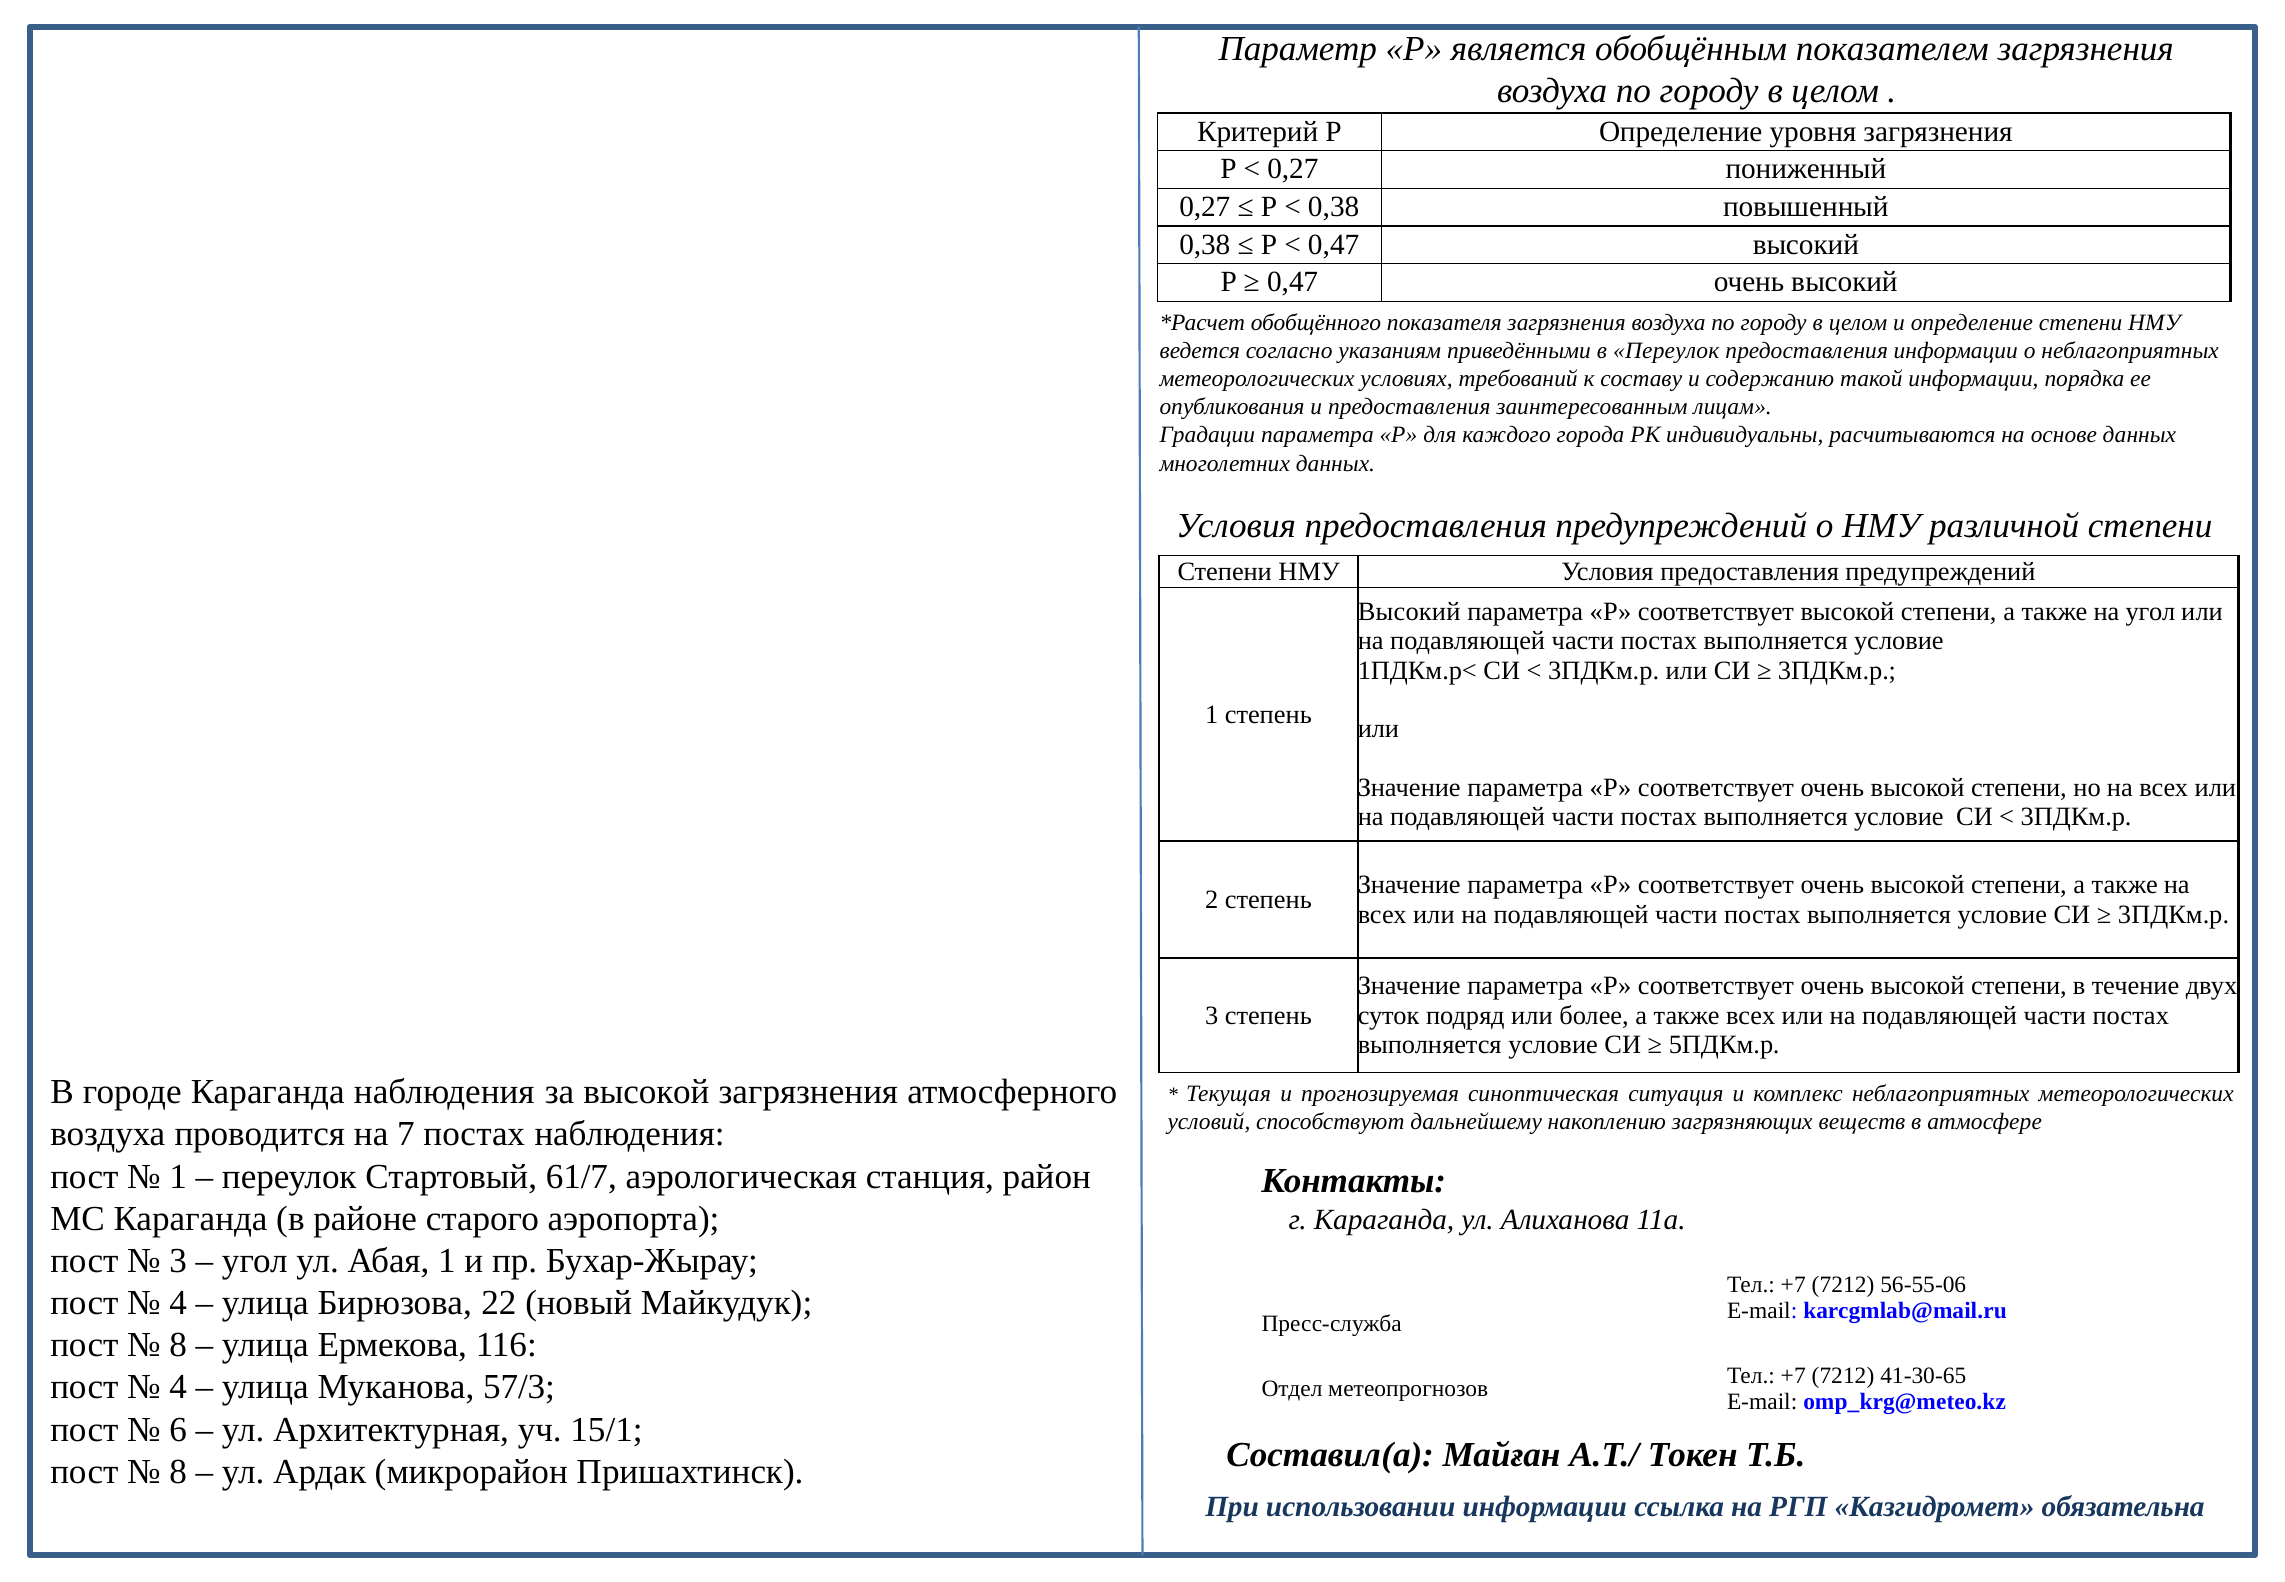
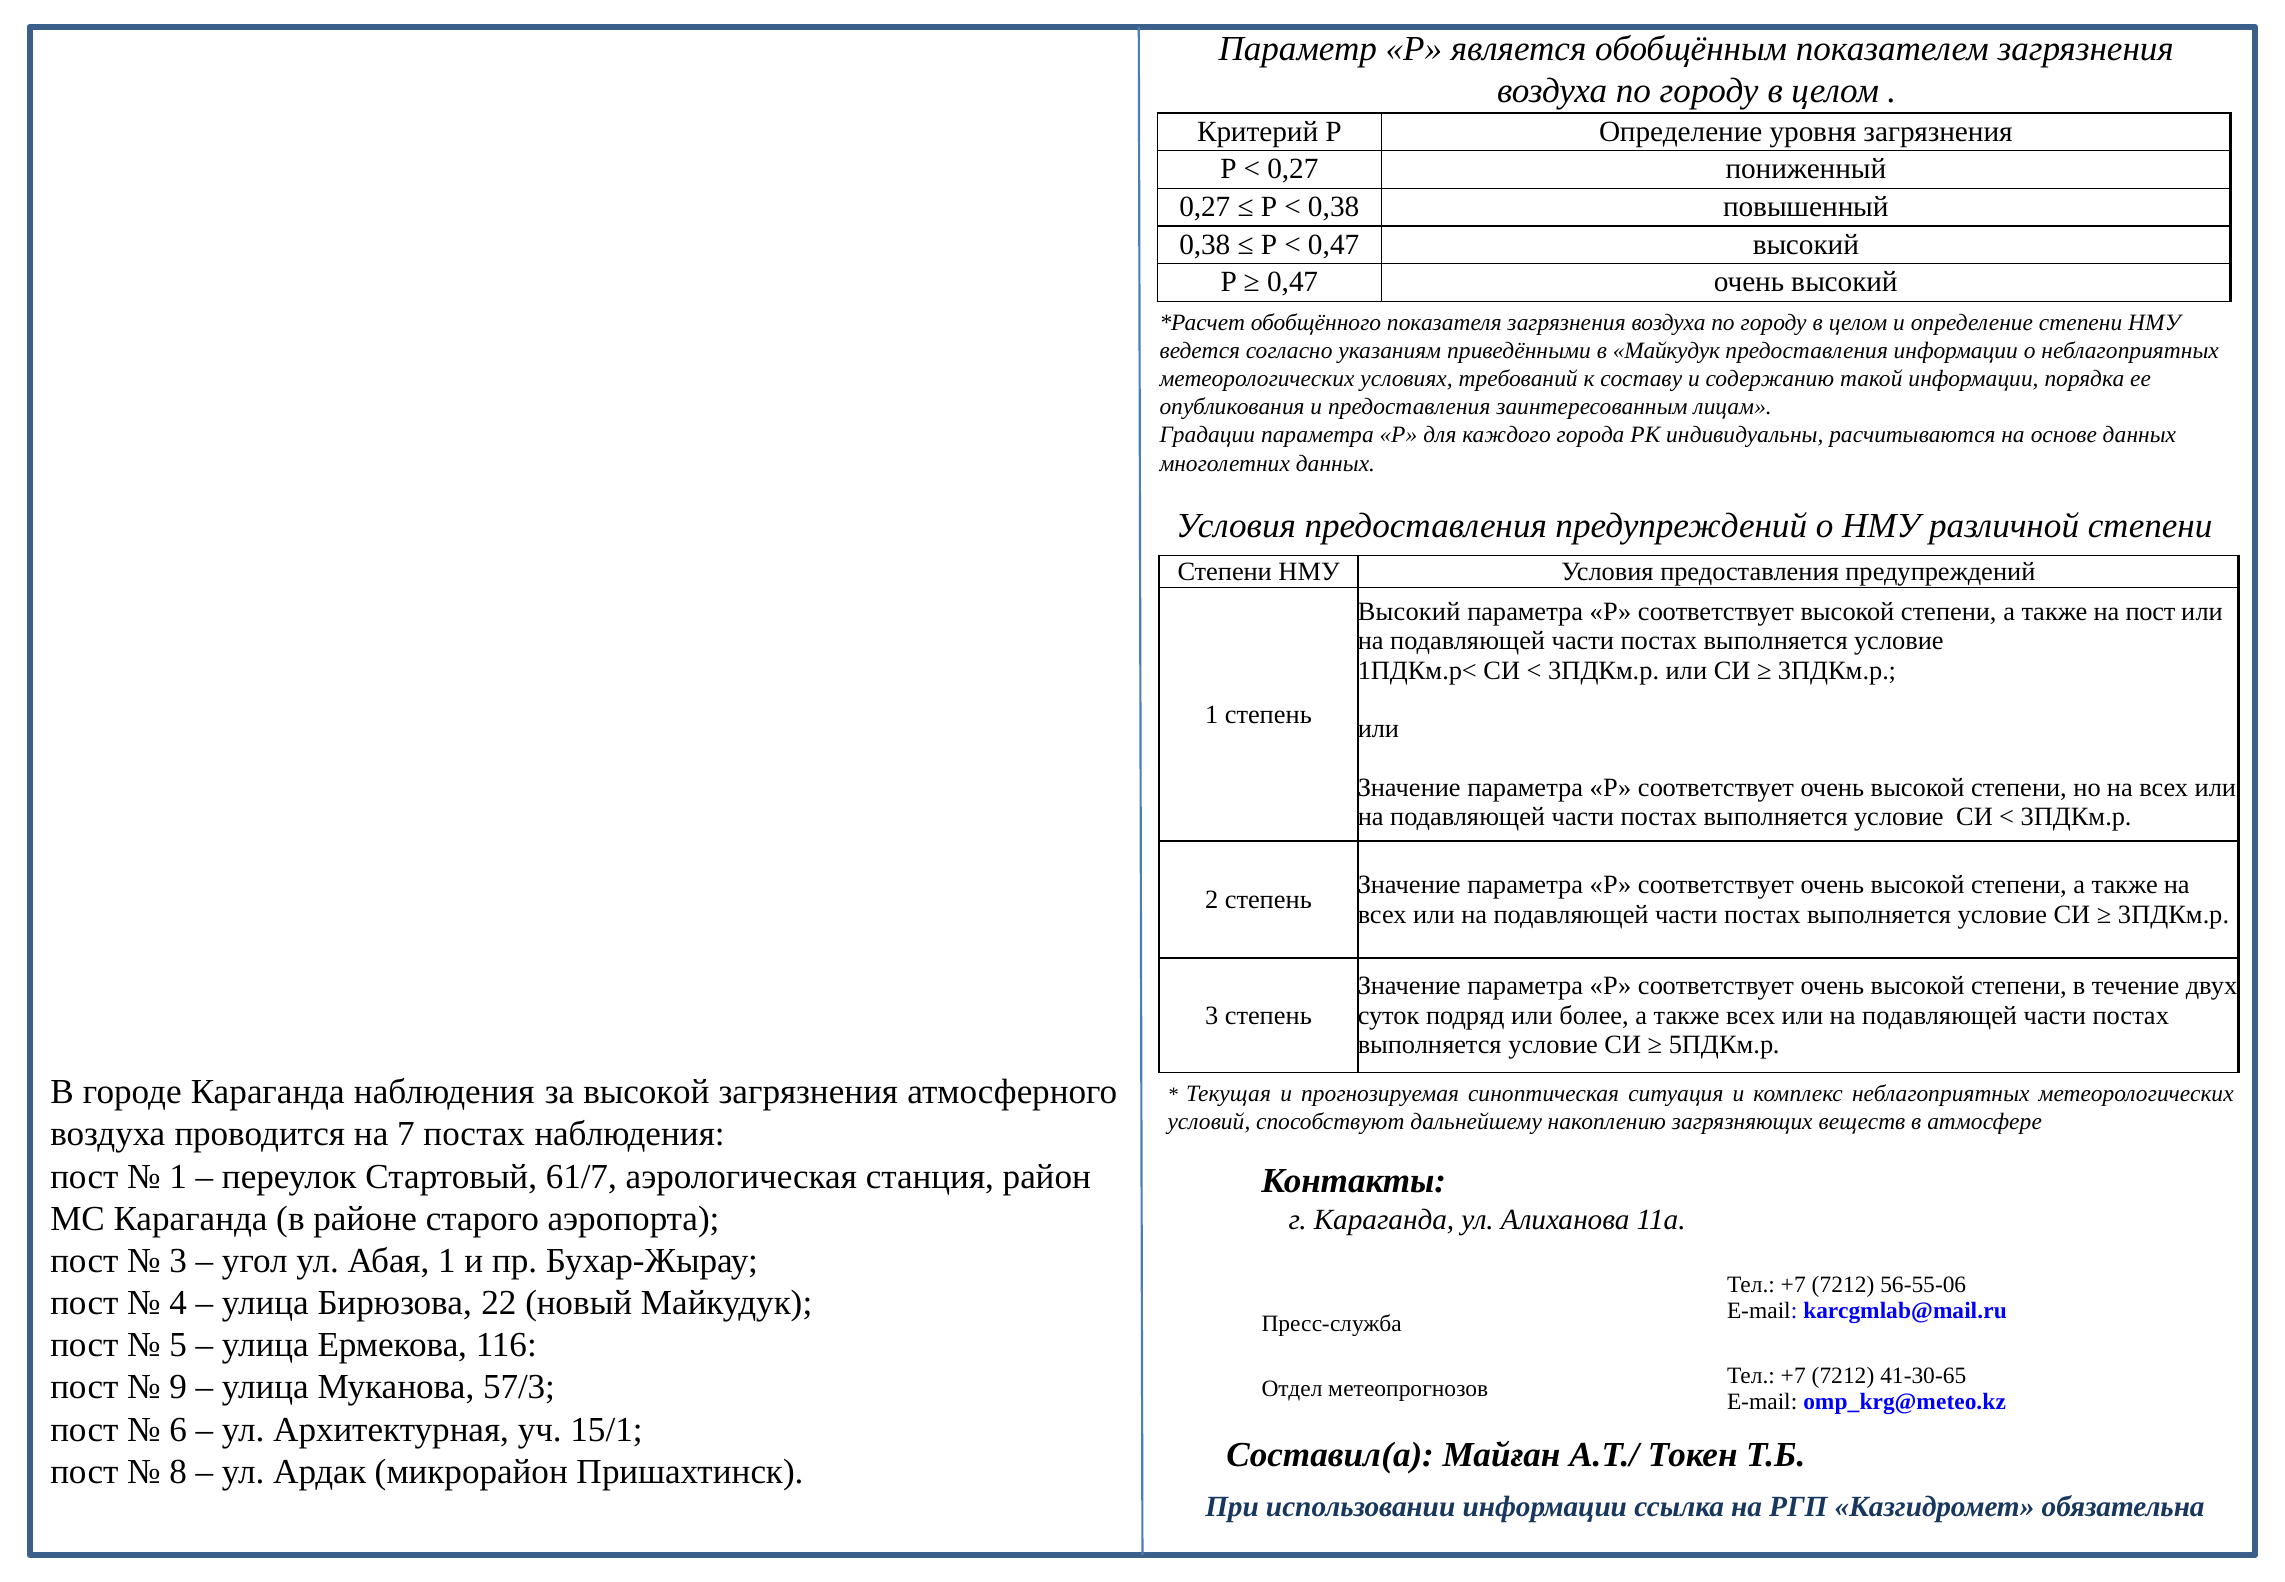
в Переулок: Переулок -> Майкудук
на угол: угол -> пост
8 at (178, 1345): 8 -> 5
4 at (178, 1387): 4 -> 9
